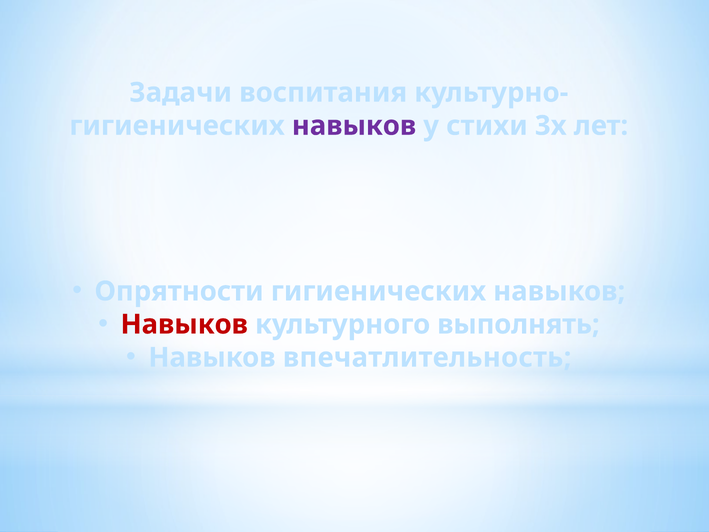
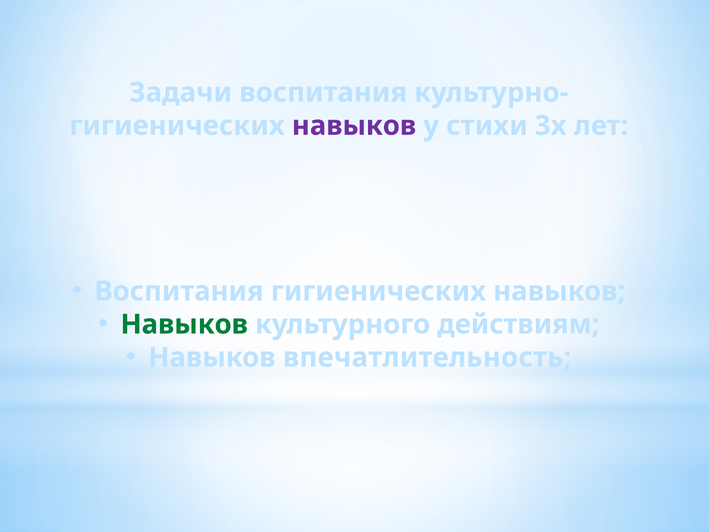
Опрятности at (179, 291): Опрятности -> Воспитания
Навыков at (184, 324) colour: red -> green
выполнять: выполнять -> действиям
